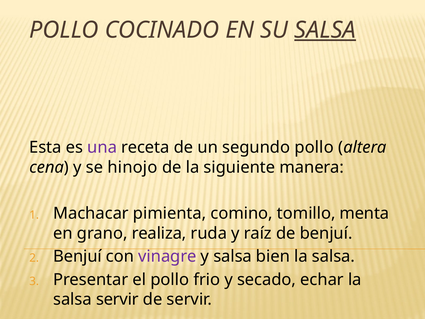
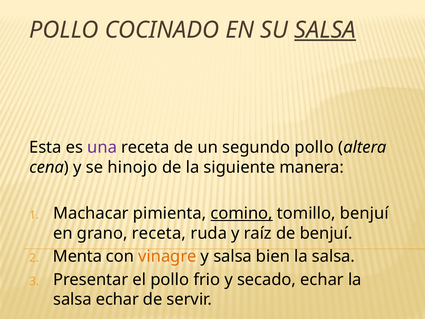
comino underline: none -> present
tomillo menta: menta -> benjuí
grano realiza: realiza -> receta
Benjuí at (77, 256): Benjuí -> Menta
vinagre colour: purple -> orange
salsa servir: servir -> echar
